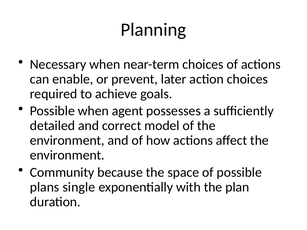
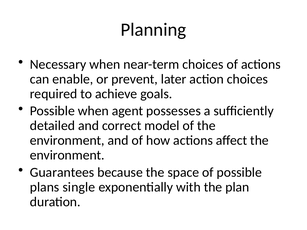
Community: Community -> Guarantees
